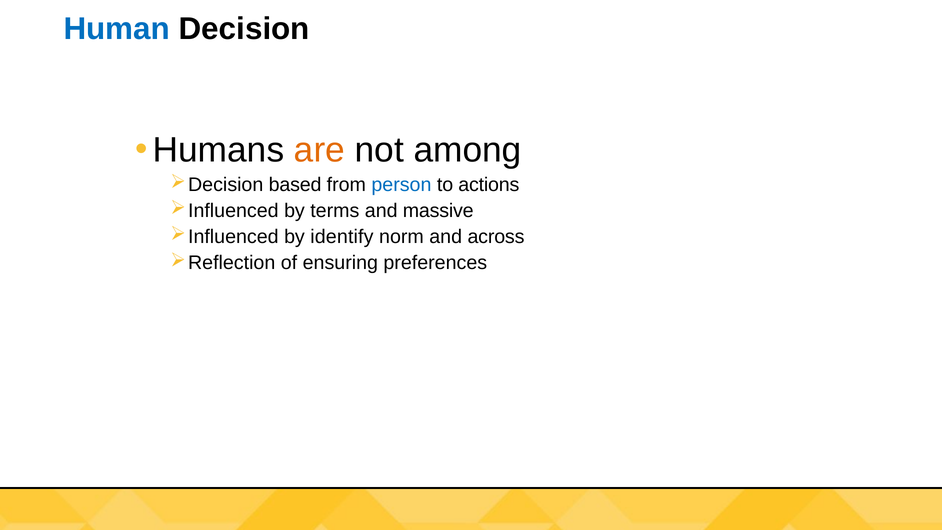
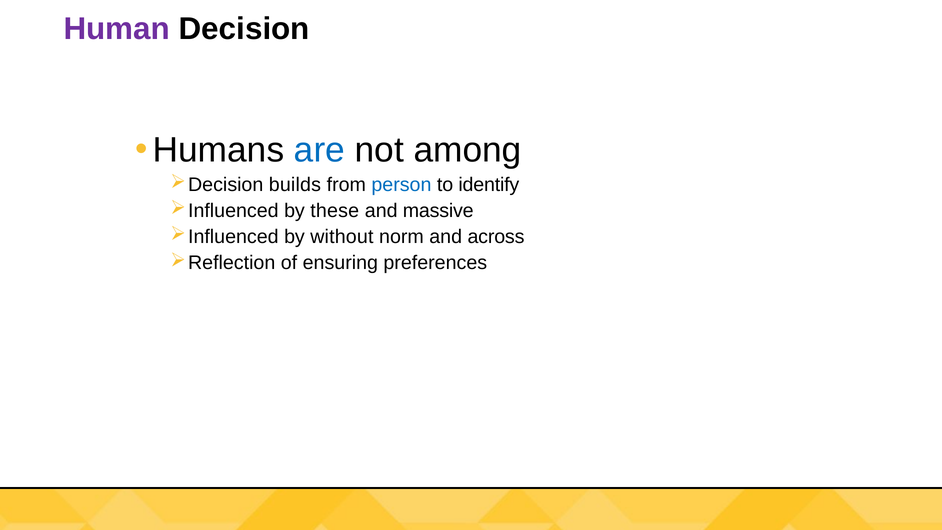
Human colour: blue -> purple
are colour: orange -> blue
based: based -> builds
actions: actions -> identify
terms: terms -> these
identify: identify -> without
